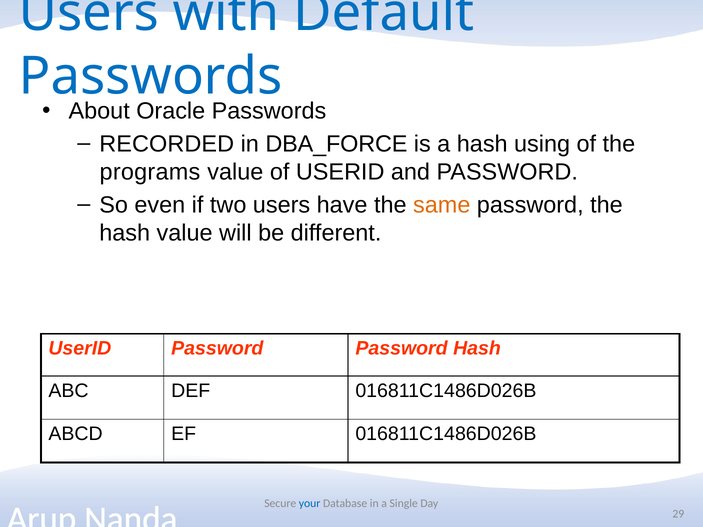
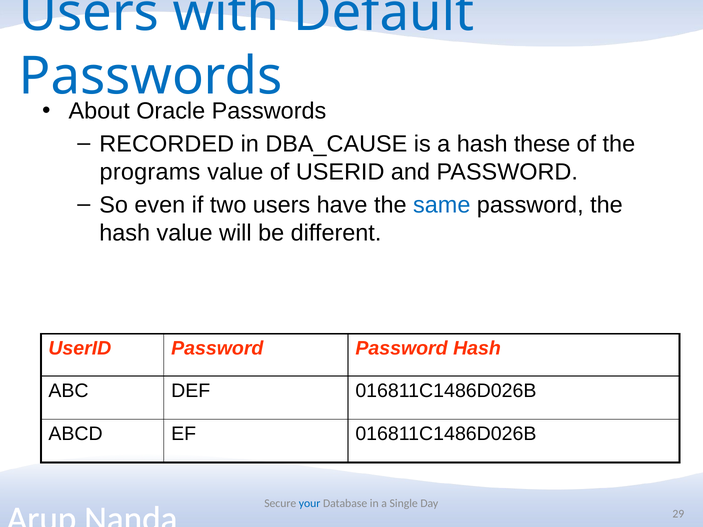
DBA_FORCE: DBA_FORCE -> DBA_CAUSE
using: using -> these
same colour: orange -> blue
